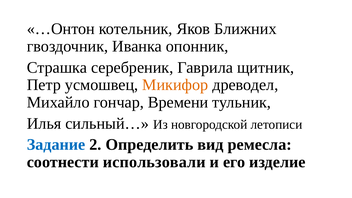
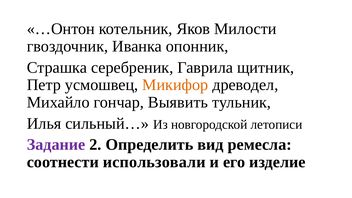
Ближних: Ближних -> Милости
Времени: Времени -> Выявить
Задание colour: blue -> purple
